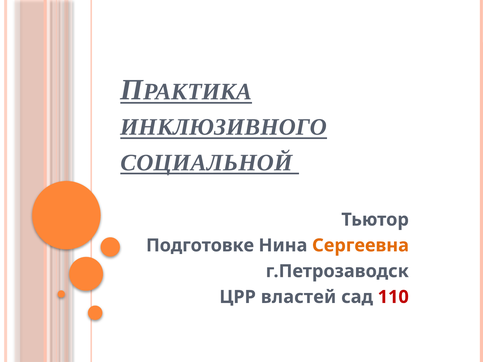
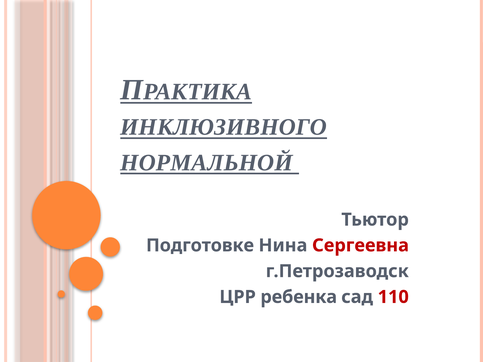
СОЦИАЛЬНОЙ: СОЦИАЛЬНОЙ -> НОРМАЛЬНОЙ
Сергеевна colour: orange -> red
властей: властей -> ребенка
